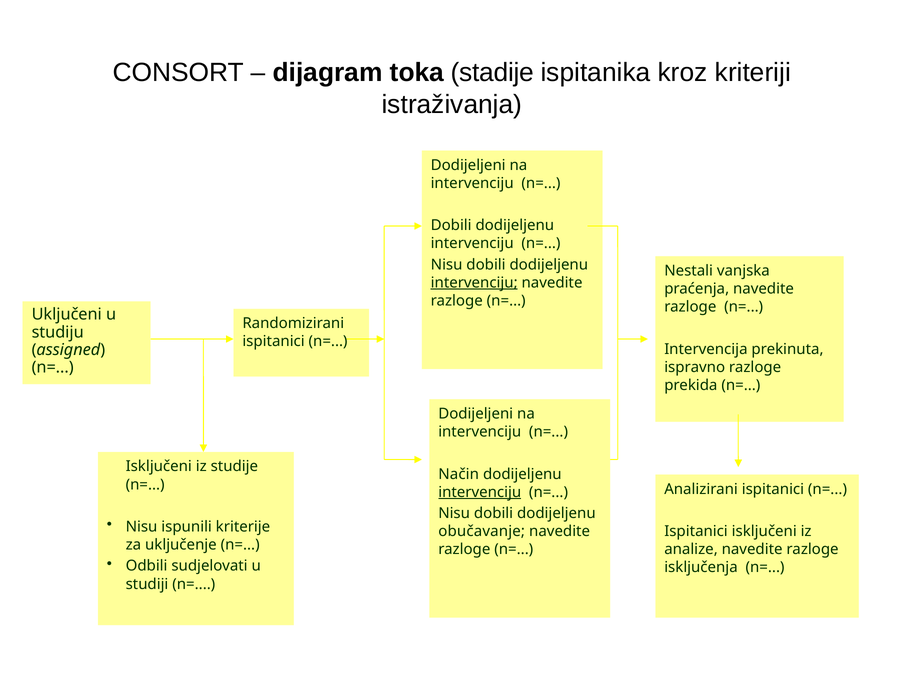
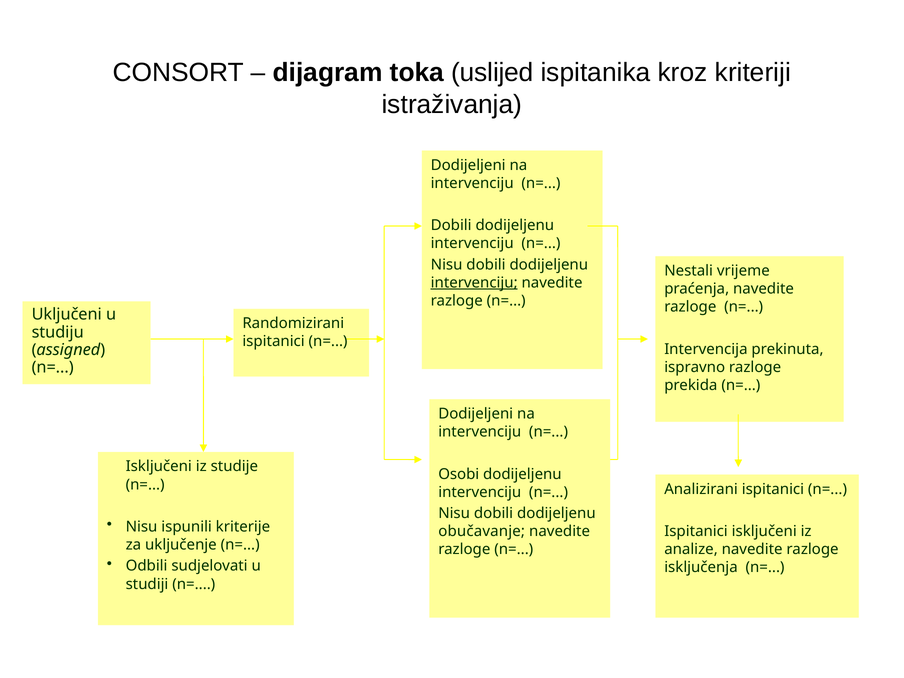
stadije: stadije -> uslijed
vanjska: vanjska -> vrijeme
Način: Način -> Osobi
intervenciju at (480, 492) underline: present -> none
